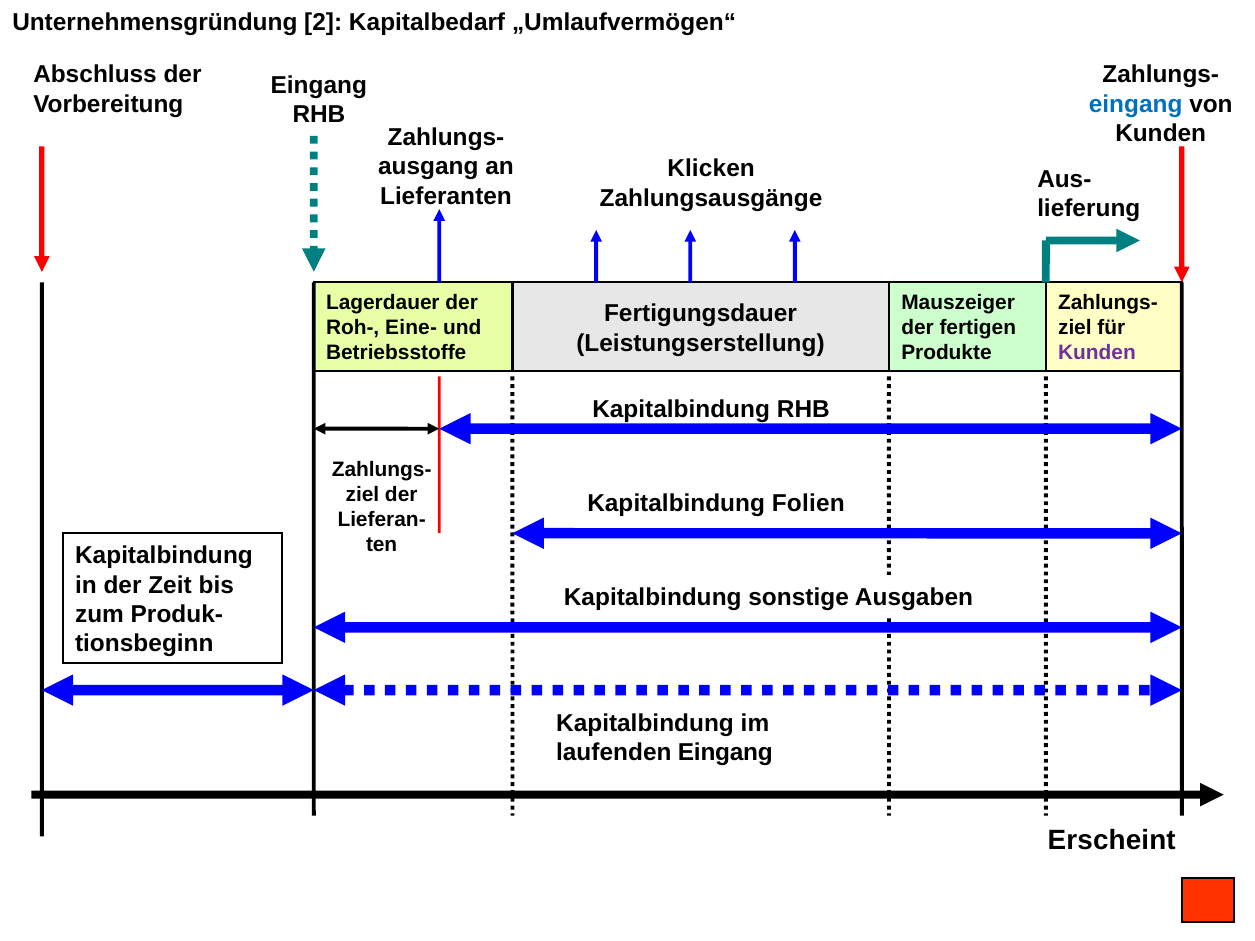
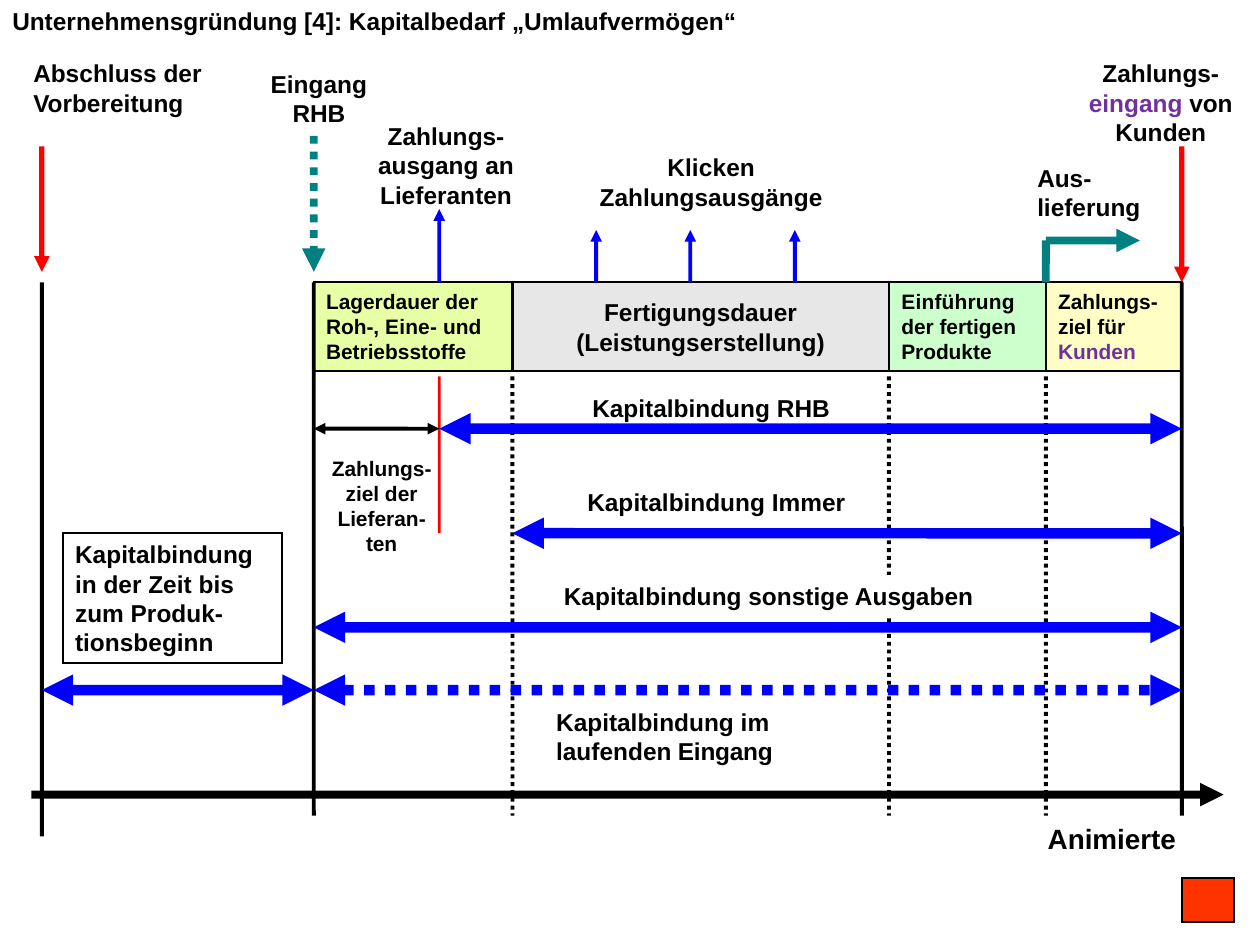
2: 2 -> 4
eingang at (1136, 104) colour: blue -> purple
Mauszeiger: Mauszeiger -> Einführung
Folien: Folien -> Immer
Erscheint: Erscheint -> Animierte
